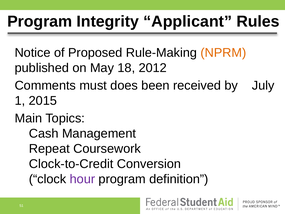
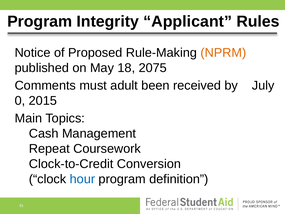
2012: 2012 -> 2075
does: does -> adult
1: 1 -> 0
hour colour: purple -> blue
